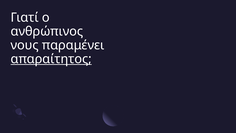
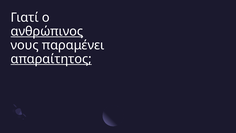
ανθρώπινος underline: none -> present
